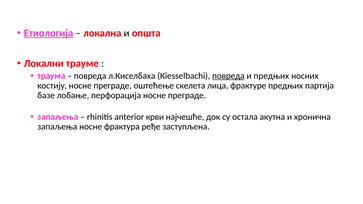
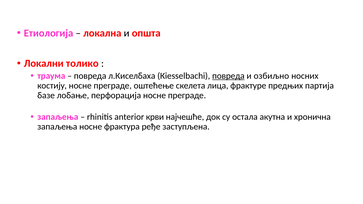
Етиологија underline: present -> none
трауме: трауме -> толико
и предњих: предњих -> озбиљно
